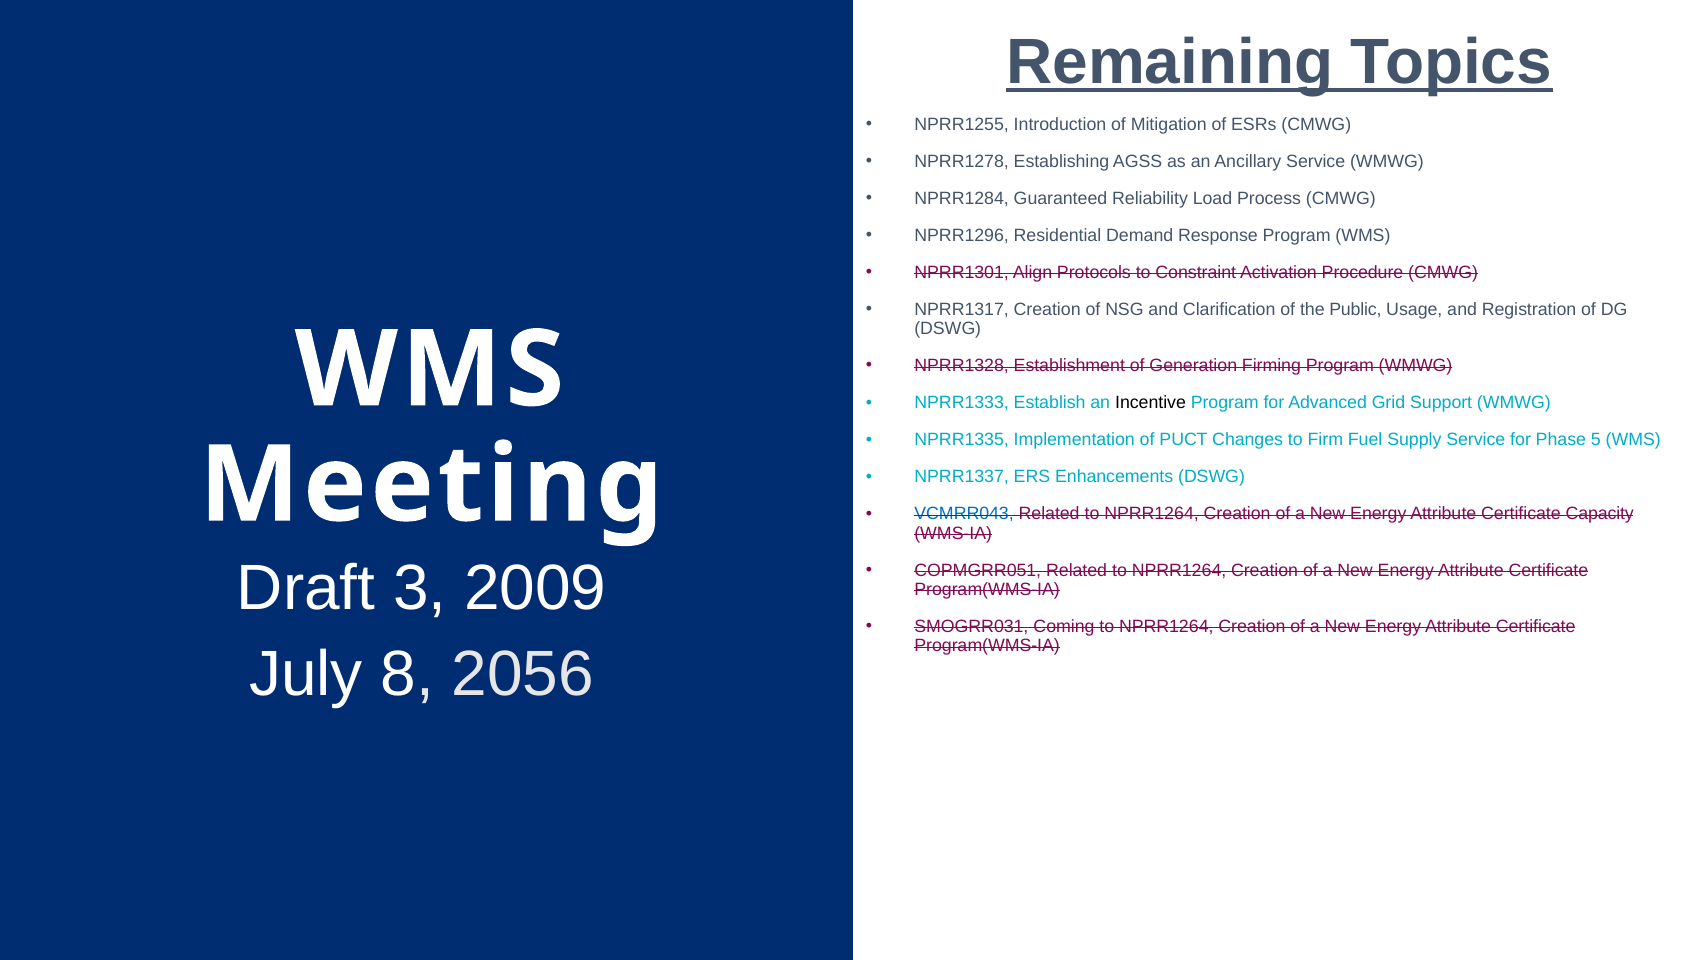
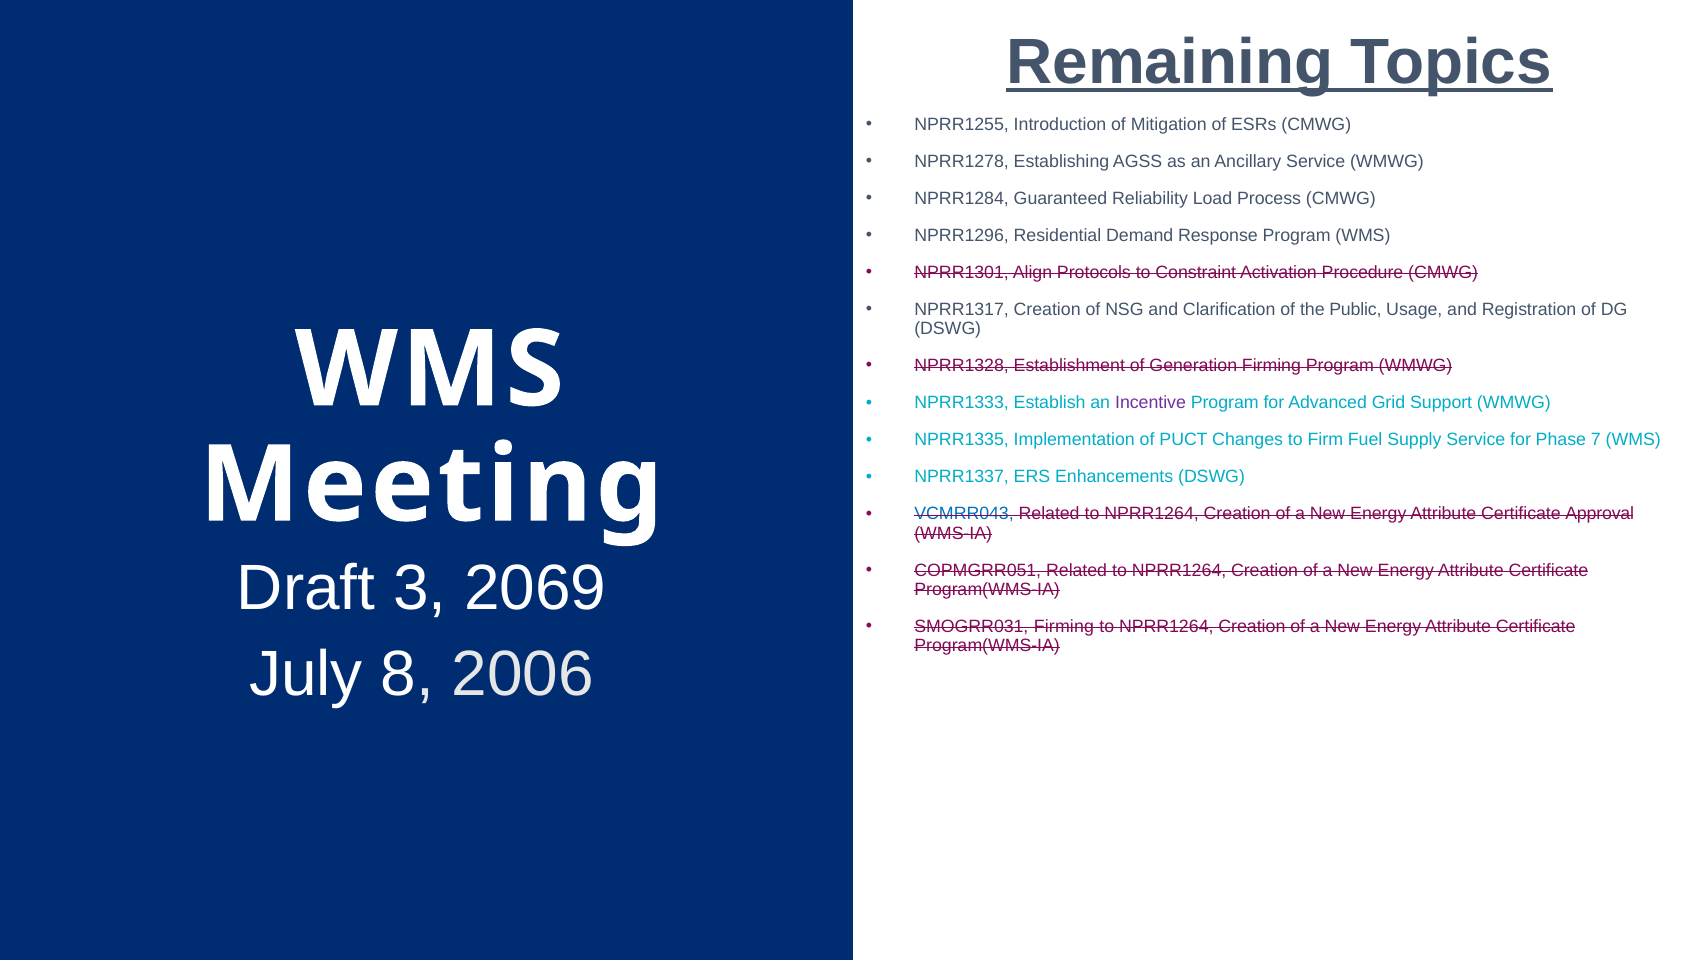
Incentive colour: black -> purple
5: 5 -> 7
Capacity: Capacity -> Approval
2009: 2009 -> 2069
SMOGRR031 Coming: Coming -> Firming
2056: 2056 -> 2006
